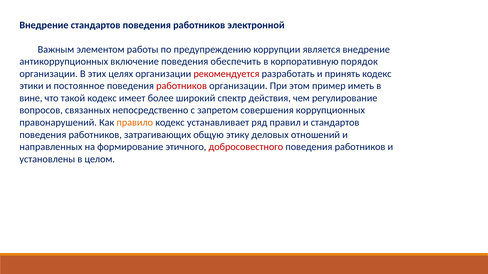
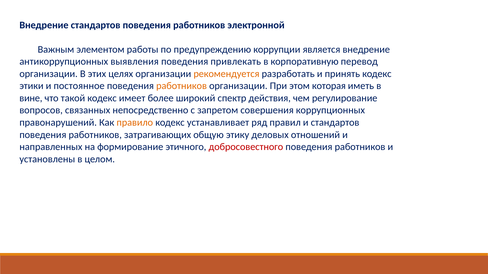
включение: включение -> выявления
обеспечить: обеспечить -> привлекать
порядок: порядок -> перевод
рекомендуется colour: red -> orange
работников at (182, 86) colour: red -> orange
пример: пример -> которая
